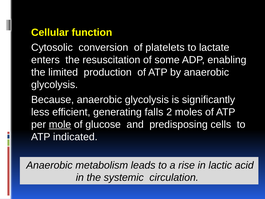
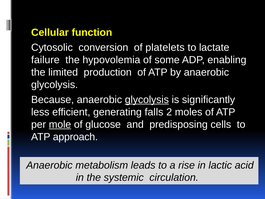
enters: enters -> failure
resuscitation: resuscitation -> hypovolemia
glycolysis at (147, 100) underline: none -> present
indicated: indicated -> approach
